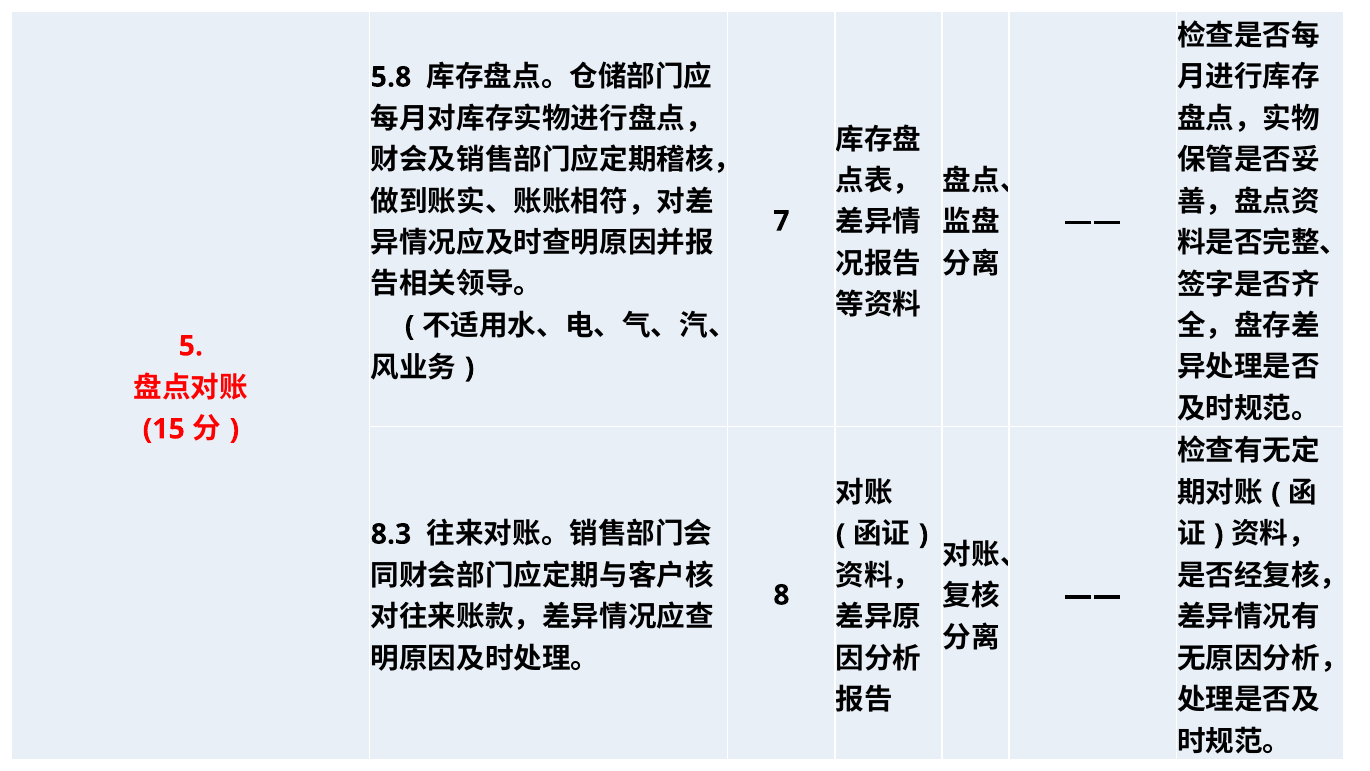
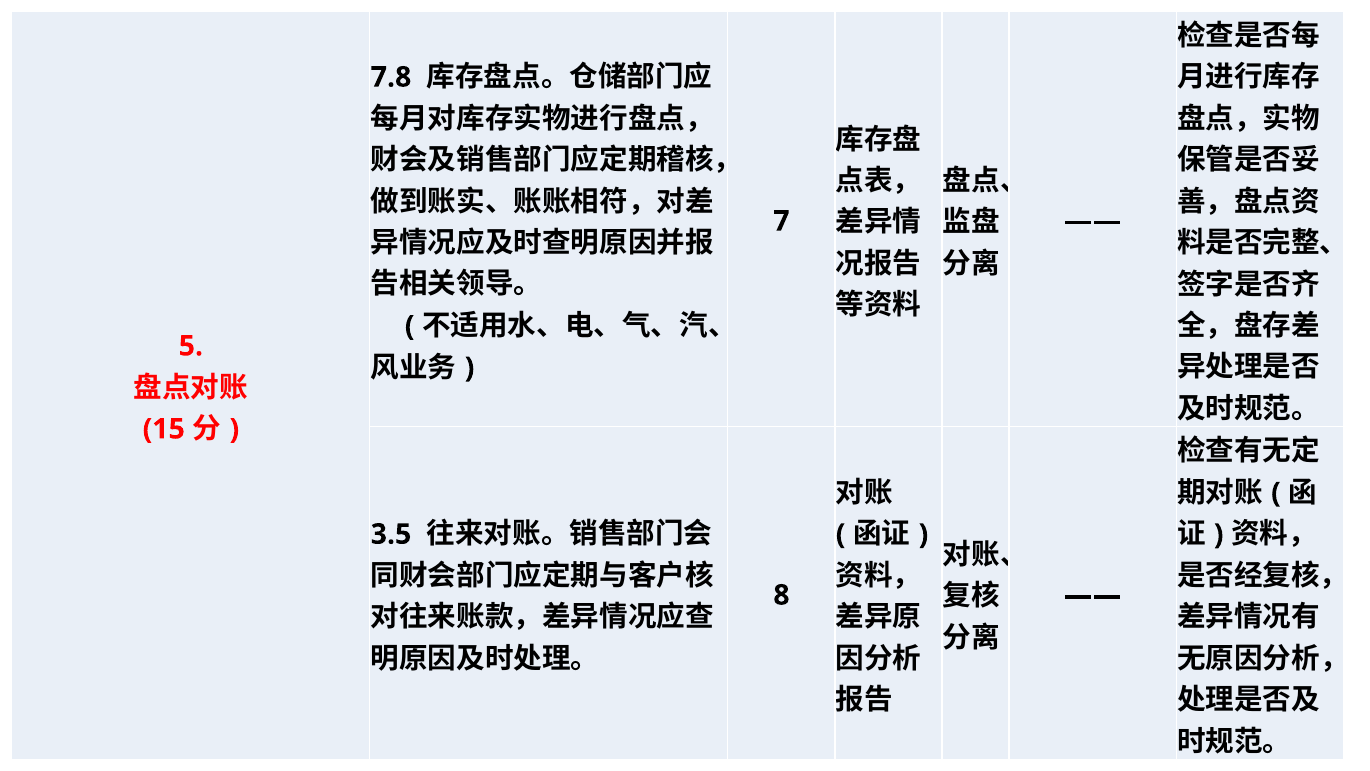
5.8: 5.8 -> 7.8
8.3: 8.3 -> 3.5
